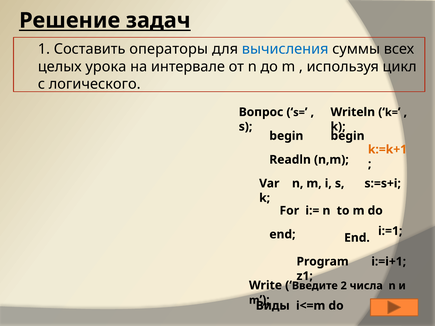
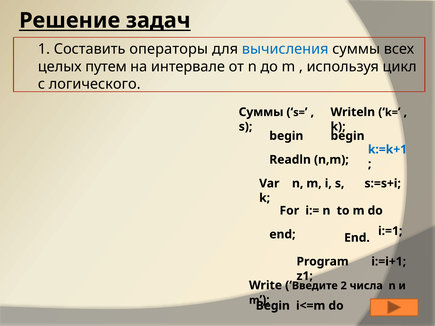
урока: урока -> путем
Вопрос at (261, 112): Вопрос -> Суммы
k:=k+1 colour: orange -> blue
Виды at (273, 306): Виды -> Begin
